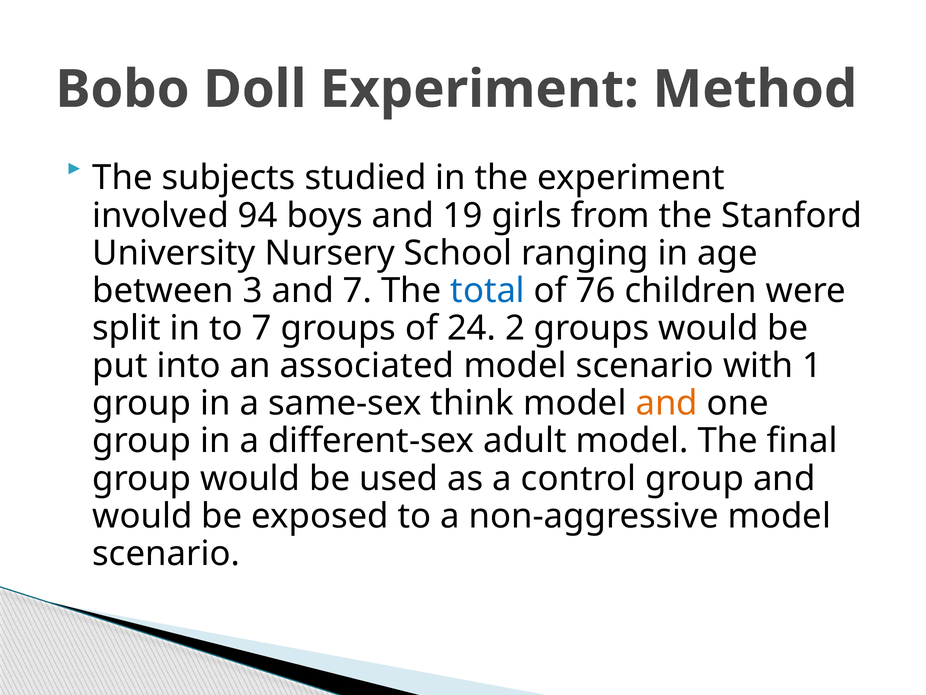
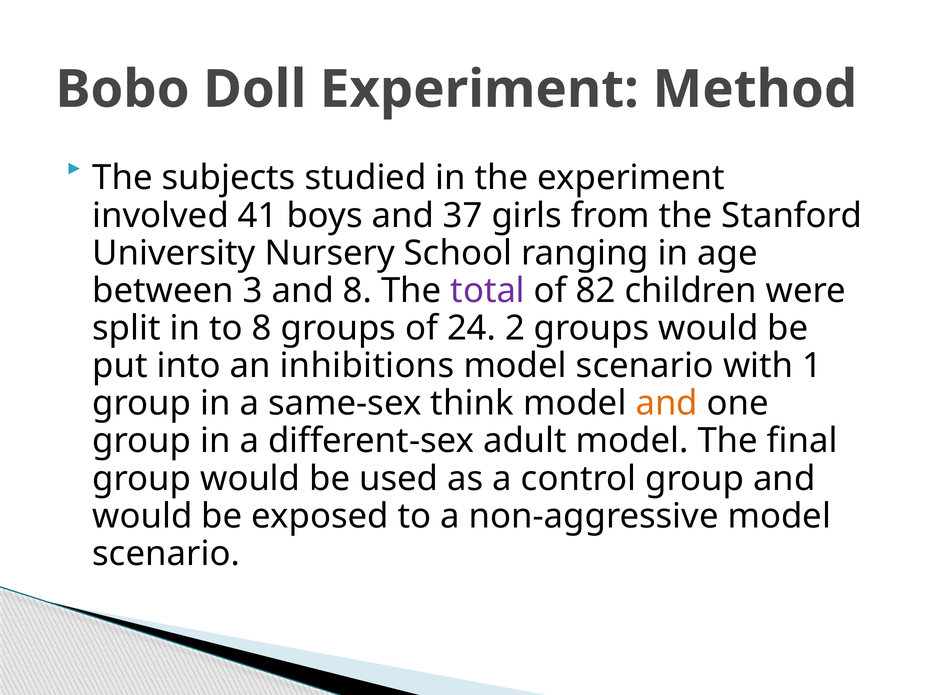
94: 94 -> 41
19: 19 -> 37
and 7: 7 -> 8
total colour: blue -> purple
76: 76 -> 82
to 7: 7 -> 8
associated: associated -> inhibitions
